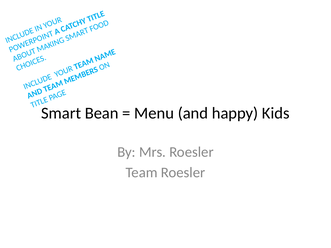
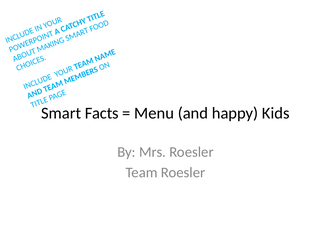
Bean: Bean -> Facts
